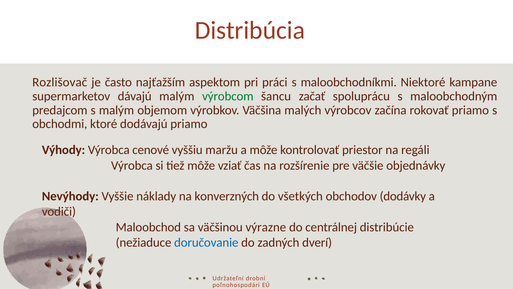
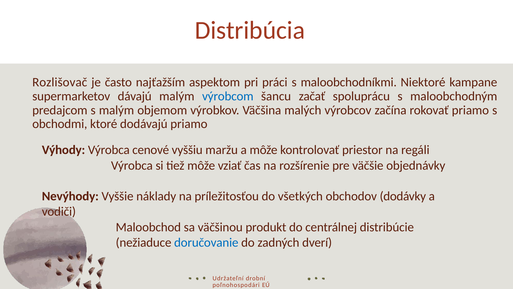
výrobcom colour: green -> blue
konverzných: konverzných -> príležitosťou
výrazne: výrazne -> produkt
